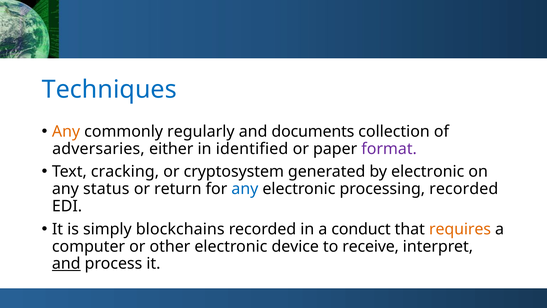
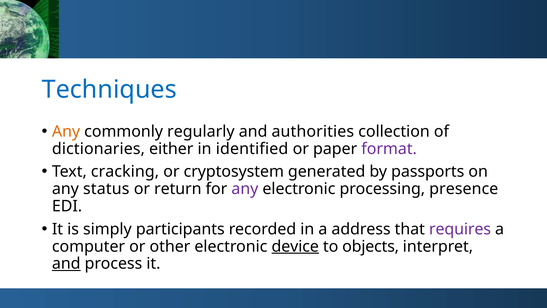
documents: documents -> authorities
adversaries: adversaries -> dictionaries
by electronic: electronic -> passports
any at (245, 189) colour: blue -> purple
processing recorded: recorded -> presence
blockchains: blockchains -> participants
conduct: conduct -> address
requires colour: orange -> purple
device underline: none -> present
receive: receive -> objects
